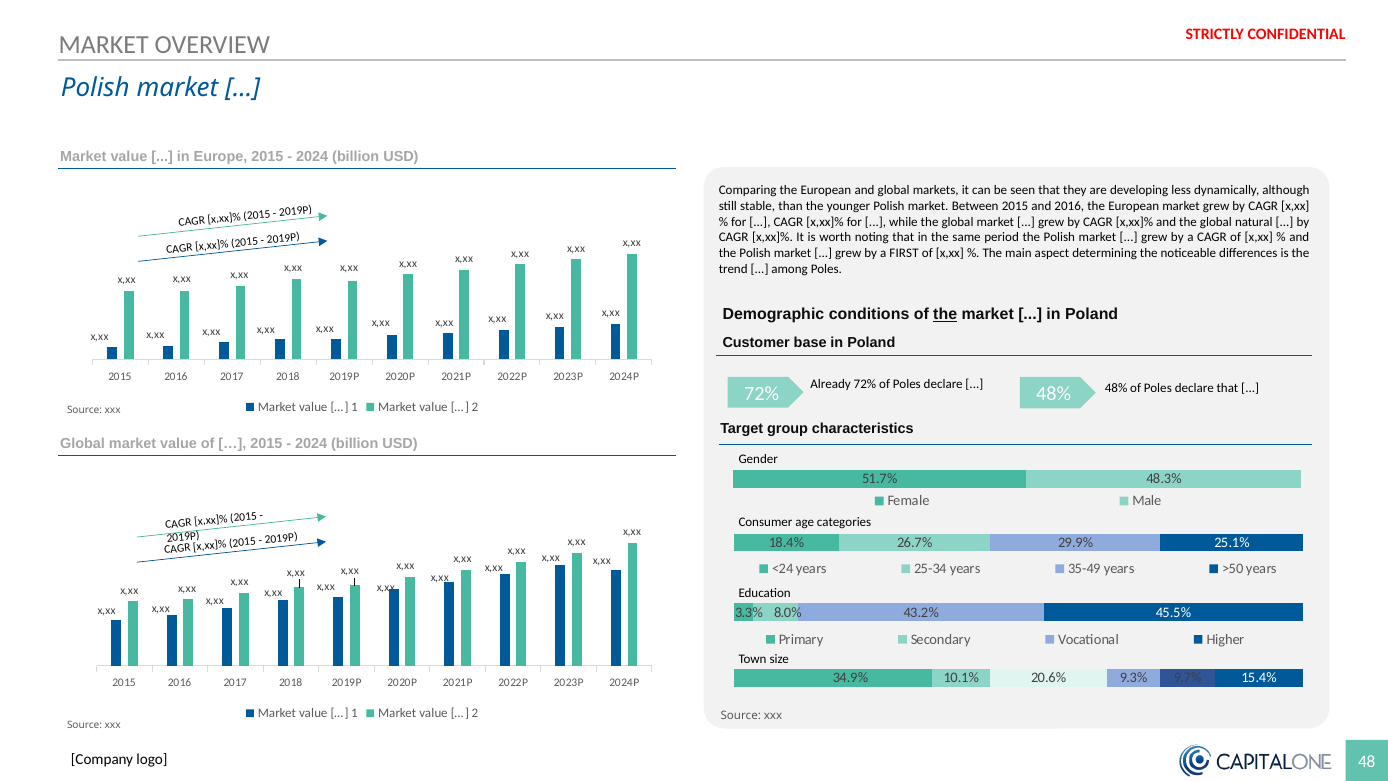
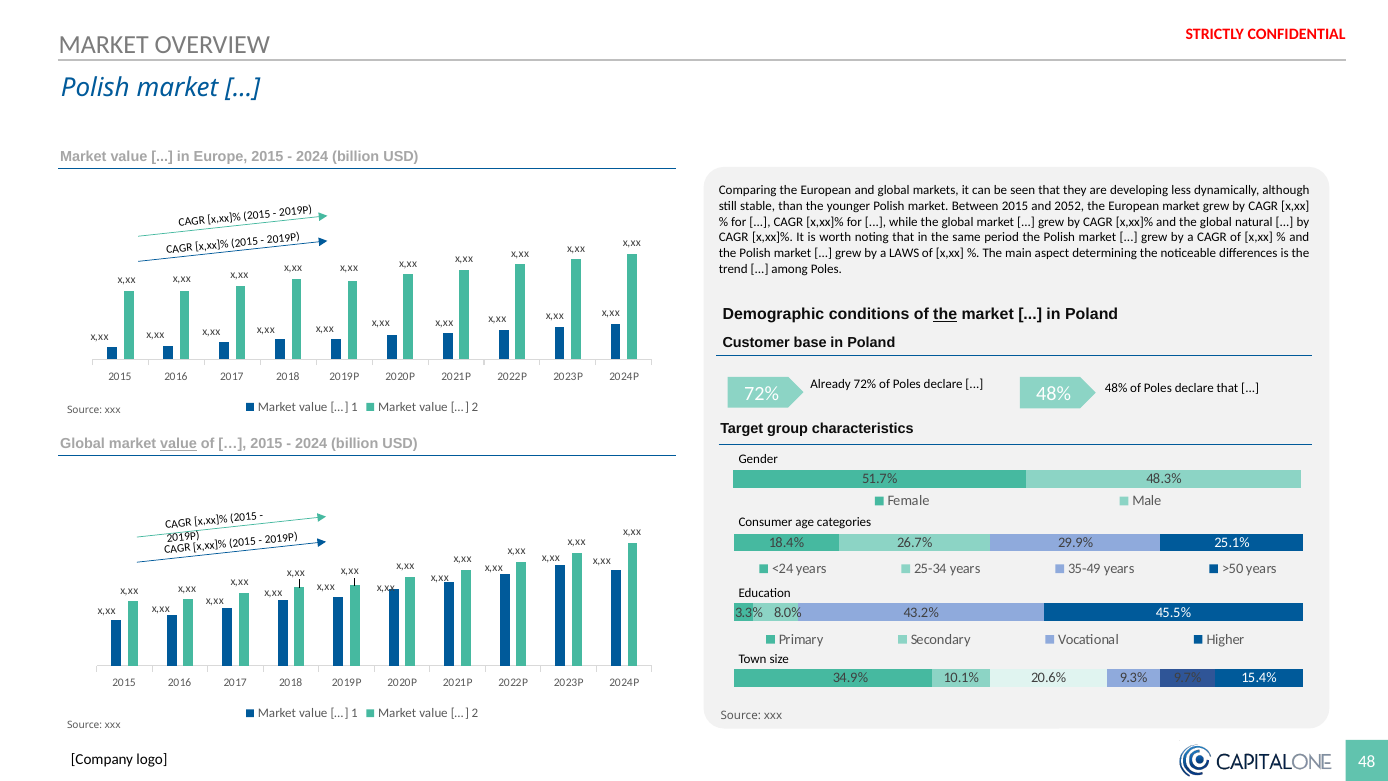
and 2016: 2016 -> 2052
FIRST: FIRST -> LAWS
value at (179, 444) underline: none -> present
